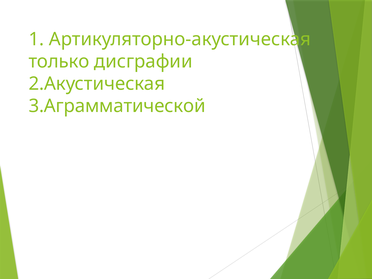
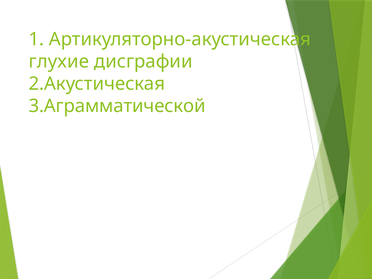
только: только -> глухие
